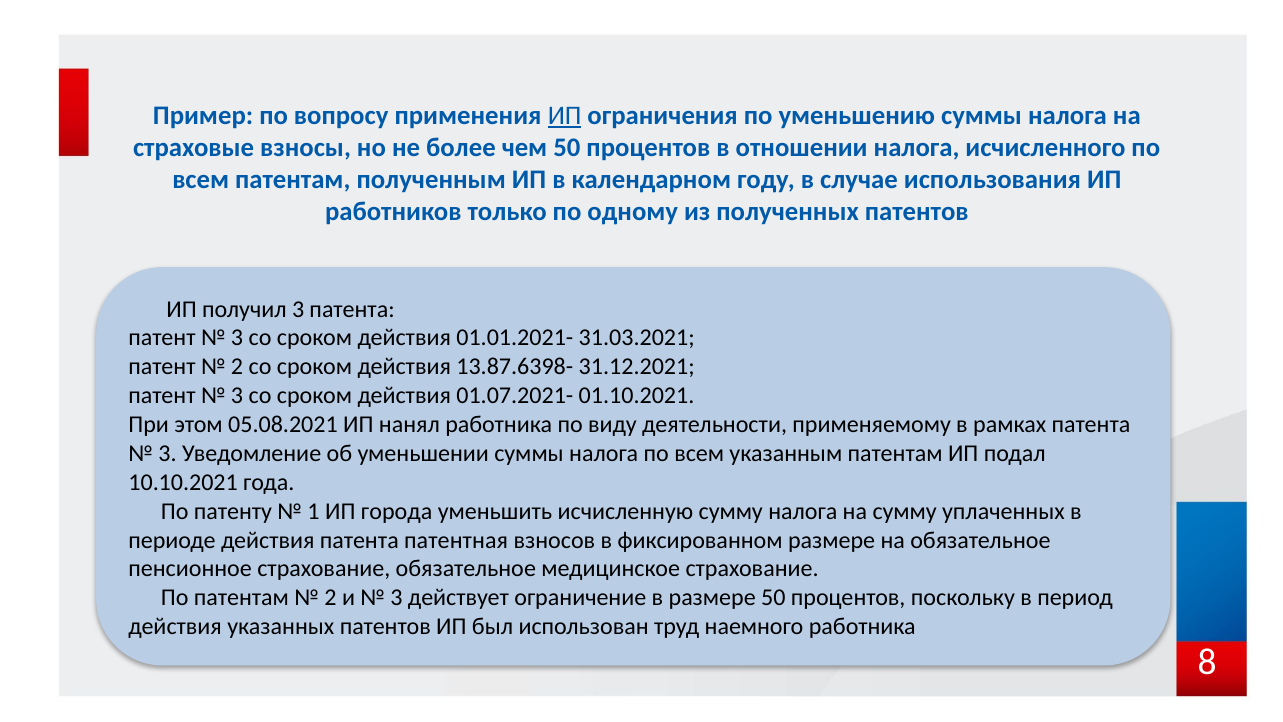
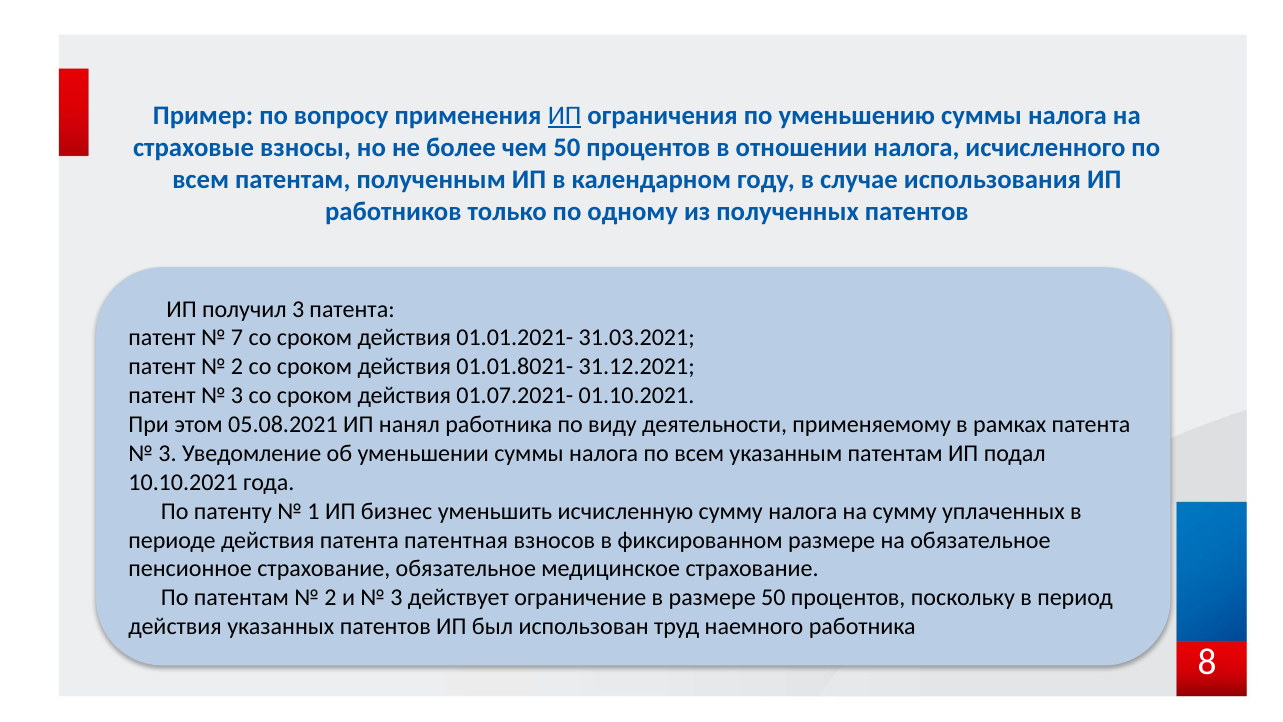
3 at (237, 338): 3 -> 7
13.87.6398-: 13.87.6398- -> 01.01.8021-
города: города -> бизнес
